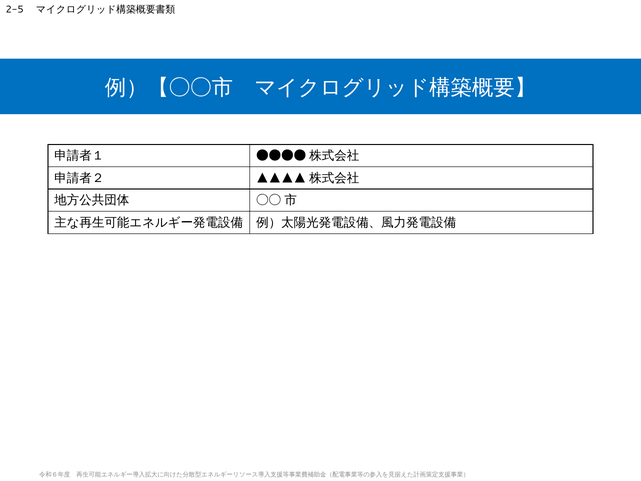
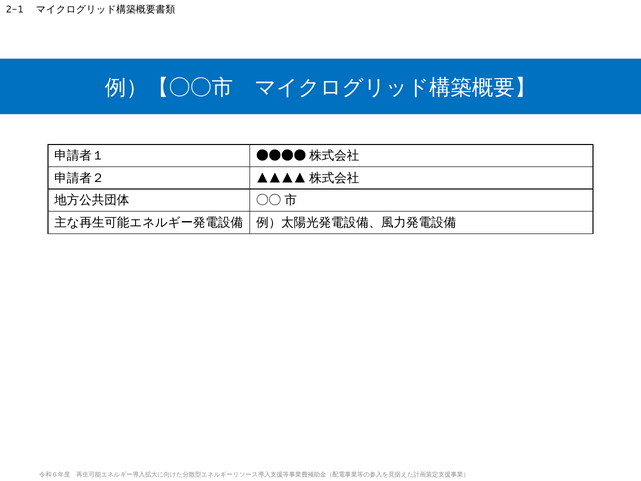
2-5: 2-5 -> 2-1
